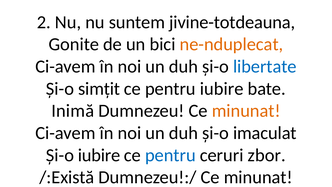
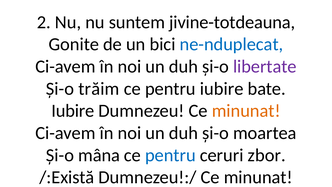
ne-nduplecat colour: orange -> blue
libertate colour: blue -> purple
simțit: simțit -> trăim
Inimă at (73, 111): Inimă -> Iubire
imaculat: imaculat -> moartea
Și-o iubire: iubire -> mâna
